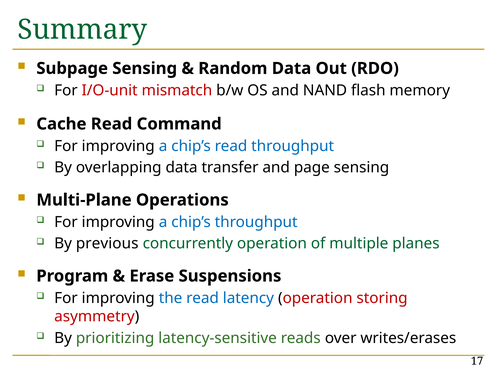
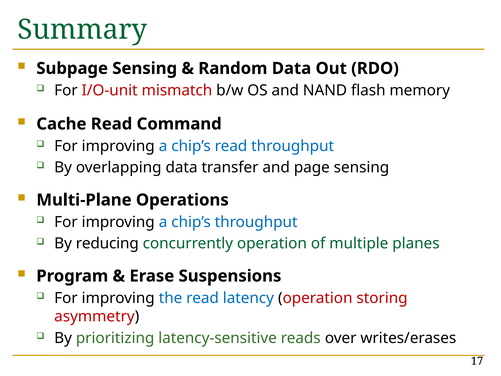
previous: previous -> reducing
